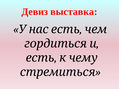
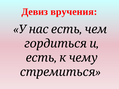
выставка: выставка -> вручения
